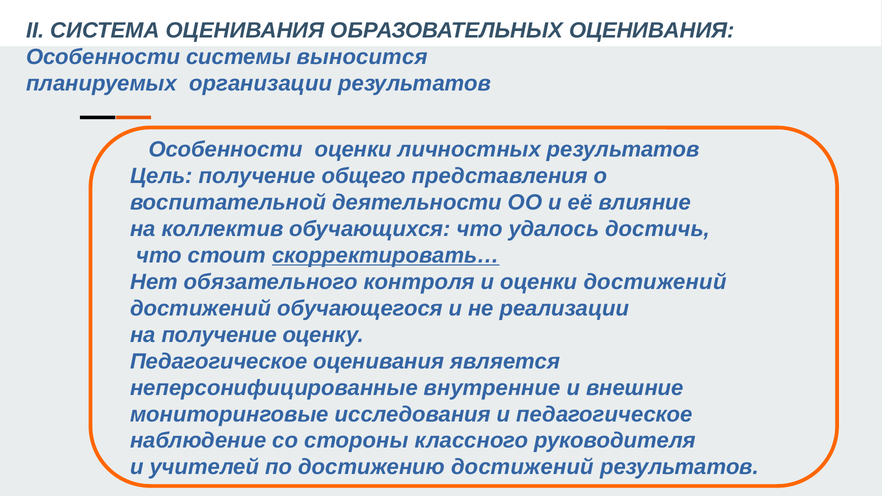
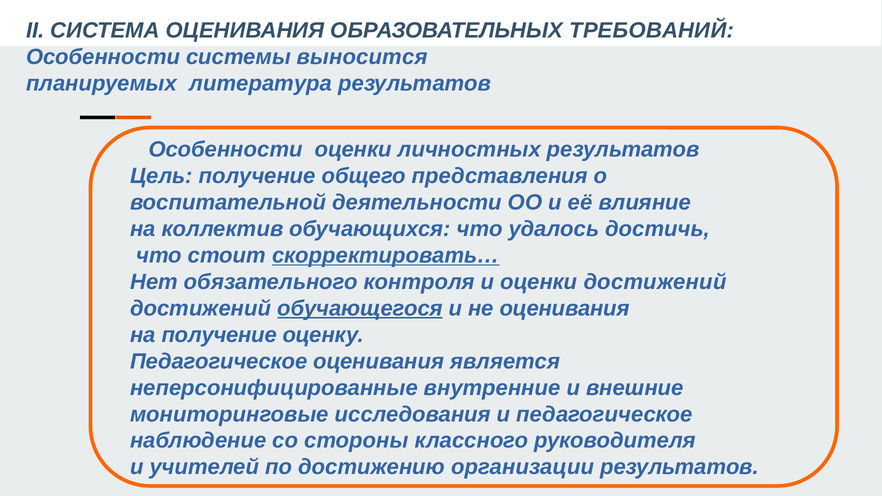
ОБРАЗОВАТЕЛЬНЫХ ОЦЕНИВАНИЯ: ОЦЕНИВАНИЯ -> ТРЕБОВАНИЙ
организации: организации -> литература
обучающегося underline: none -> present
не реализации: реализации -> оценивания
достижению достижений: достижений -> организации
